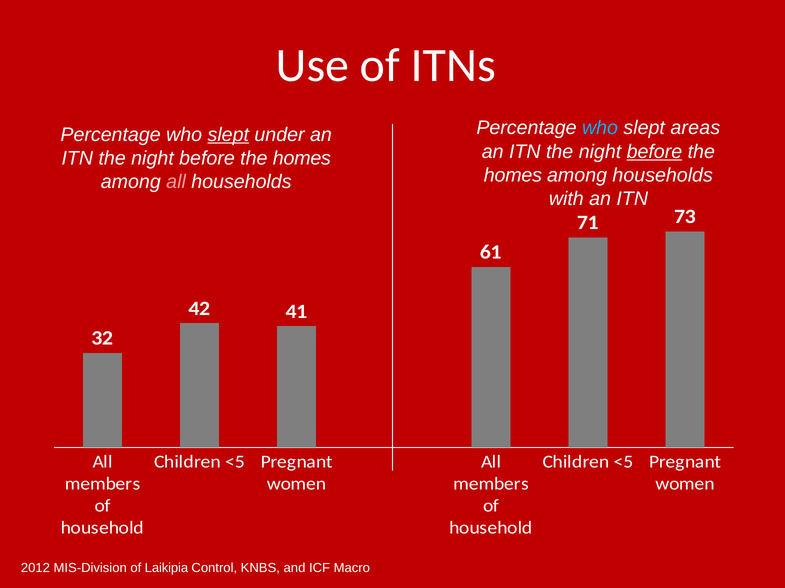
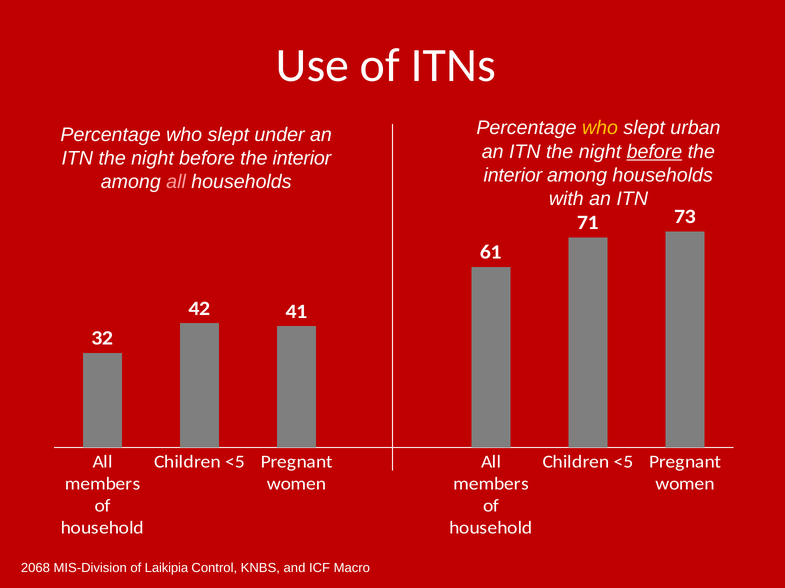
who at (600, 128) colour: light blue -> yellow
areas: areas -> urban
slept at (228, 135) underline: present -> none
homes at (302, 158): homes -> interior
homes at (513, 175): homes -> interior
2012: 2012 -> 2068
